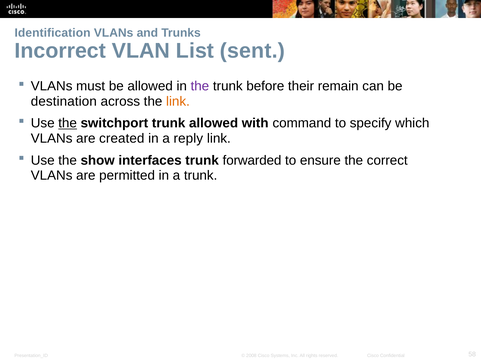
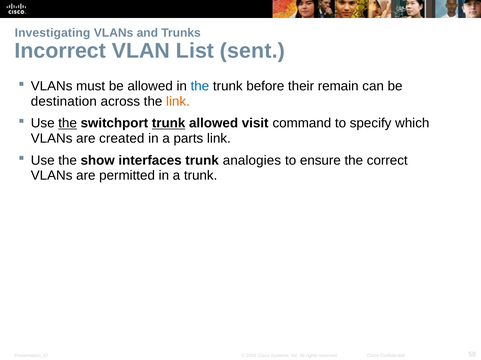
Identification: Identification -> Investigating
the at (200, 86) colour: purple -> blue
trunk at (169, 123) underline: none -> present
with: with -> visit
reply: reply -> parts
forwarded: forwarded -> analogies
